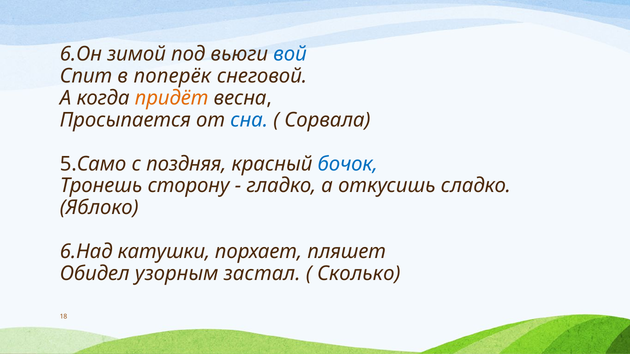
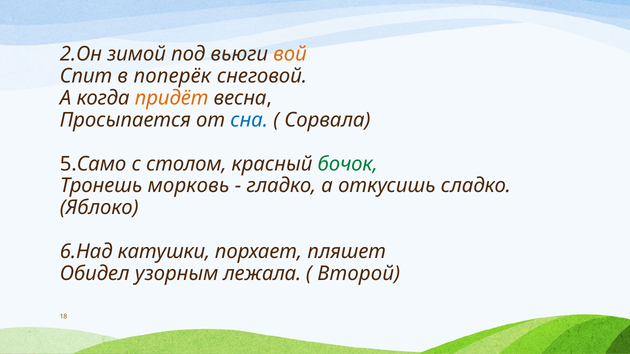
6.Он: 6.Он -> 2.Он
вой colour: blue -> orange
поздняя: поздняя -> столом
бочок colour: blue -> green
сторону: сторону -> морковь
застал: застал -> лежала
Сколько: Сколько -> Второй
